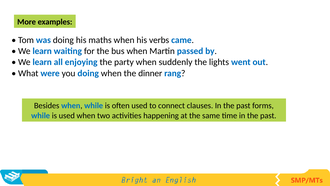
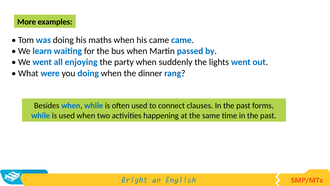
his verbs: verbs -> came
learn at (42, 62): learn -> went
